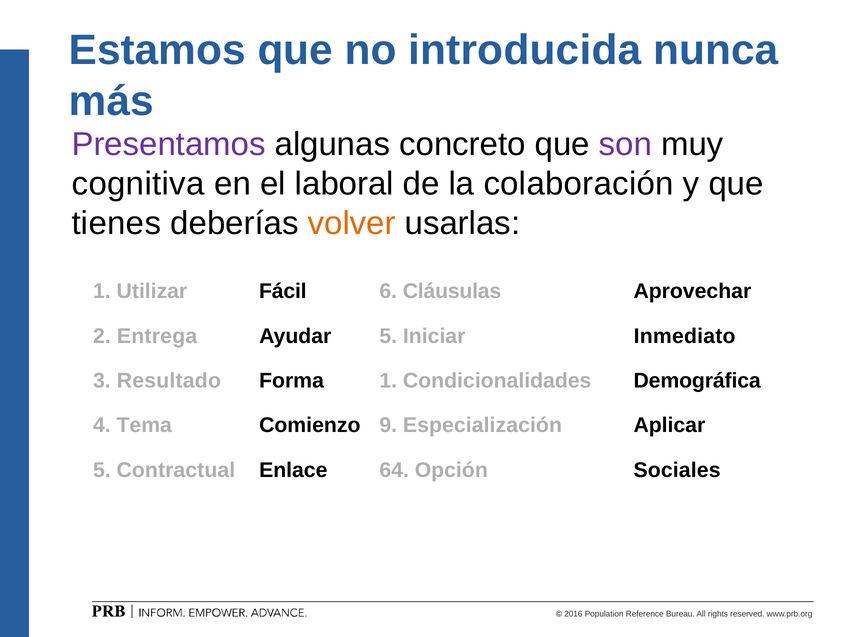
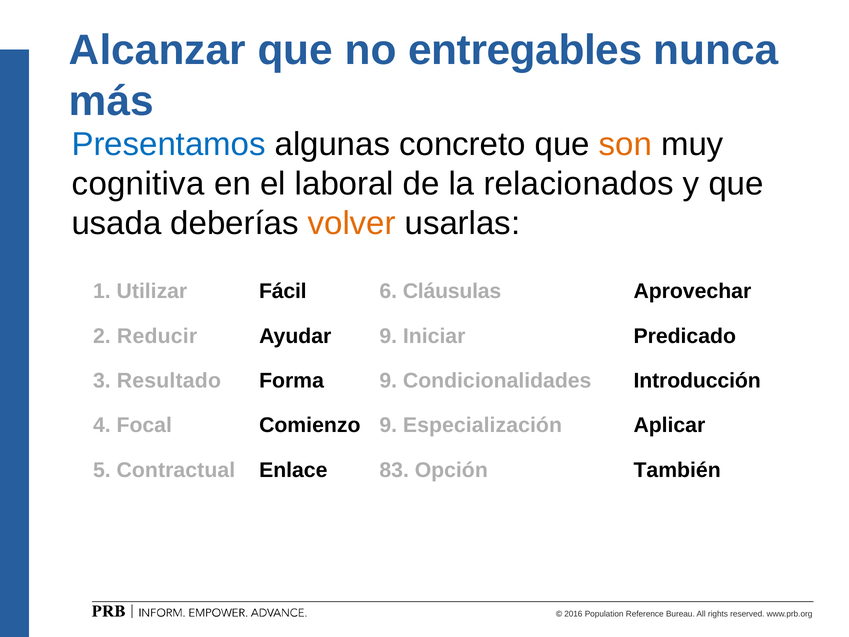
Estamos: Estamos -> Alcanzar
introducida: introducida -> entregables
Presentamos colour: purple -> blue
son colour: purple -> orange
colaboración: colaboración -> relacionados
tienes: tienes -> usada
Entrega: Entrega -> Reducir
Ayudar 5: 5 -> 9
Inmediato: Inmediato -> Predicado
Forma 1: 1 -> 9
Demográfica: Demográfica -> Introducción
Tema: Tema -> Focal
64: 64 -> 83
Sociales: Sociales -> También
